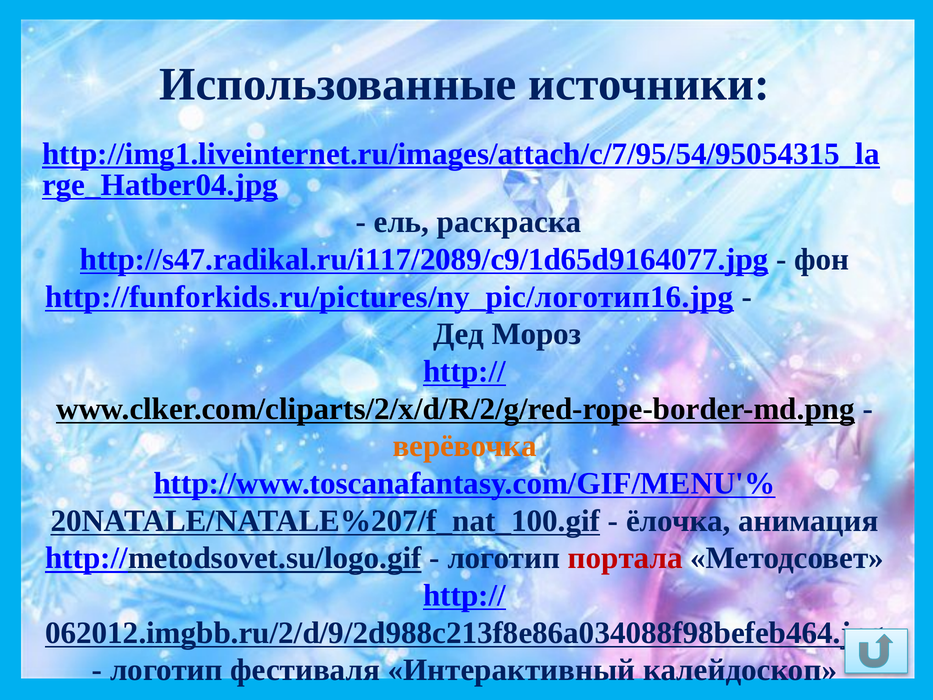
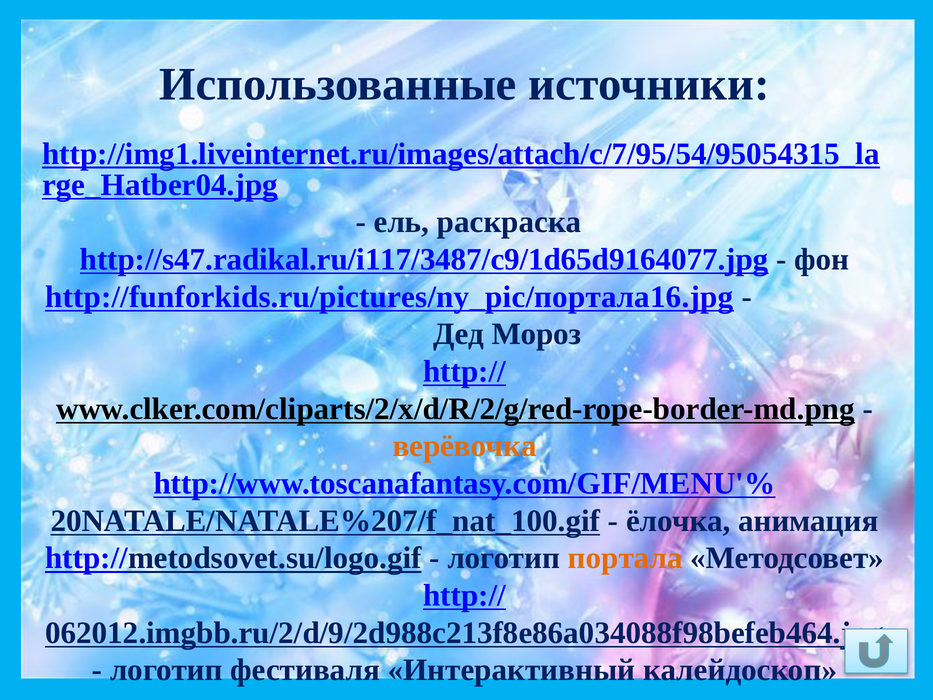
http://s47.radikal.ru/i117/2089/c9/1d65d9164077.jpg: http://s47.radikal.ru/i117/2089/c9/1d65d9164077.jpg -> http://s47.radikal.ru/i117/3487/c9/1d65d9164077.jpg
http://funforkids.ru/pictures/ny_pic/логотип16.jpg: http://funforkids.ru/pictures/ny_pic/логотип16.jpg -> http://funforkids.ru/pictures/ny_pic/портала16.jpg
портала colour: red -> orange
